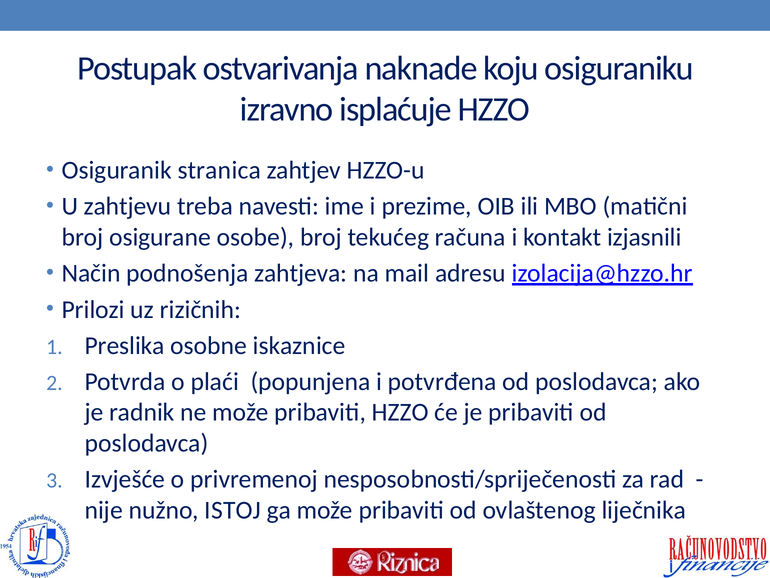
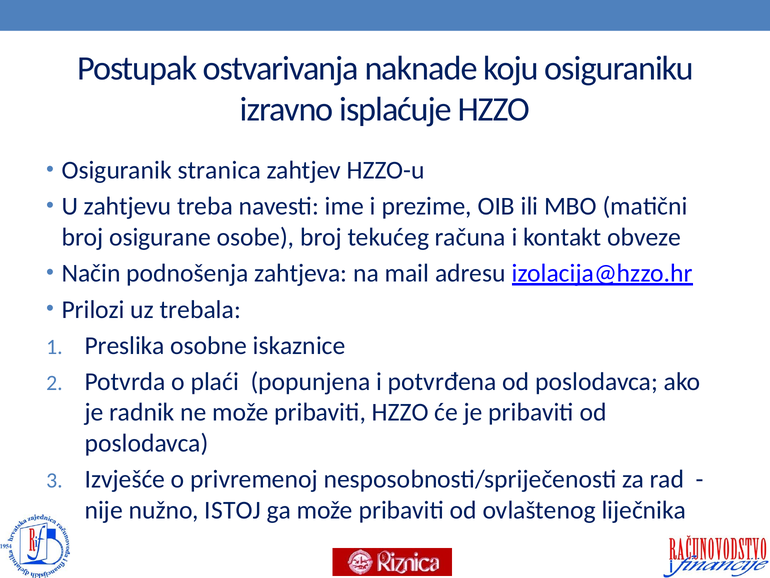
izjasnili: izjasnili -> obveze
rizičnih: rizičnih -> trebala
